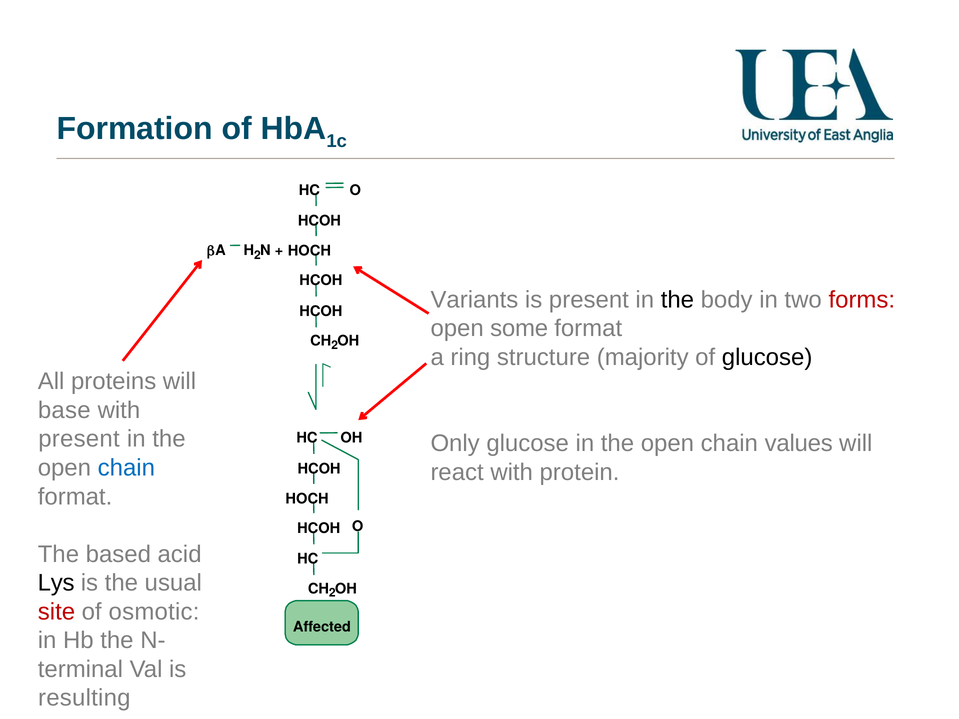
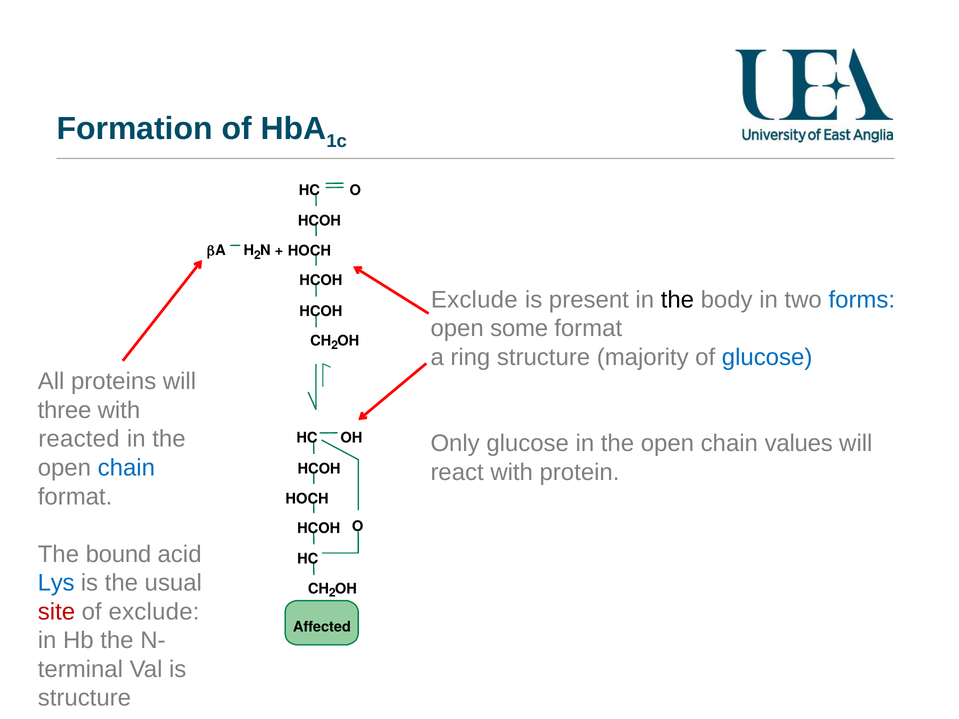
Variants at (474, 300): Variants -> Exclude
forms colour: red -> blue
glucose at (767, 357) colour: black -> blue
base at (64, 410): base -> three
present at (79, 439): present -> reacted
based: based -> bound
Lys colour: black -> blue
of osmotic: osmotic -> exclude
resulting at (84, 698): resulting -> structure
